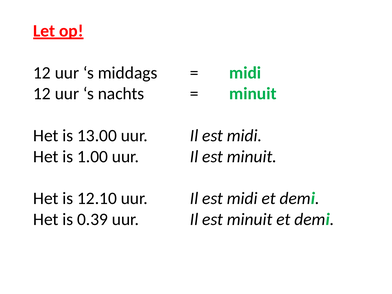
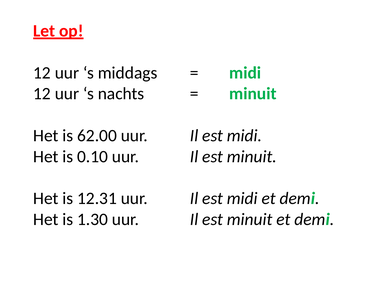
13.00: 13.00 -> 62.00
1.00: 1.00 -> 0.10
12.10: 12.10 -> 12.31
0.39: 0.39 -> 1.30
